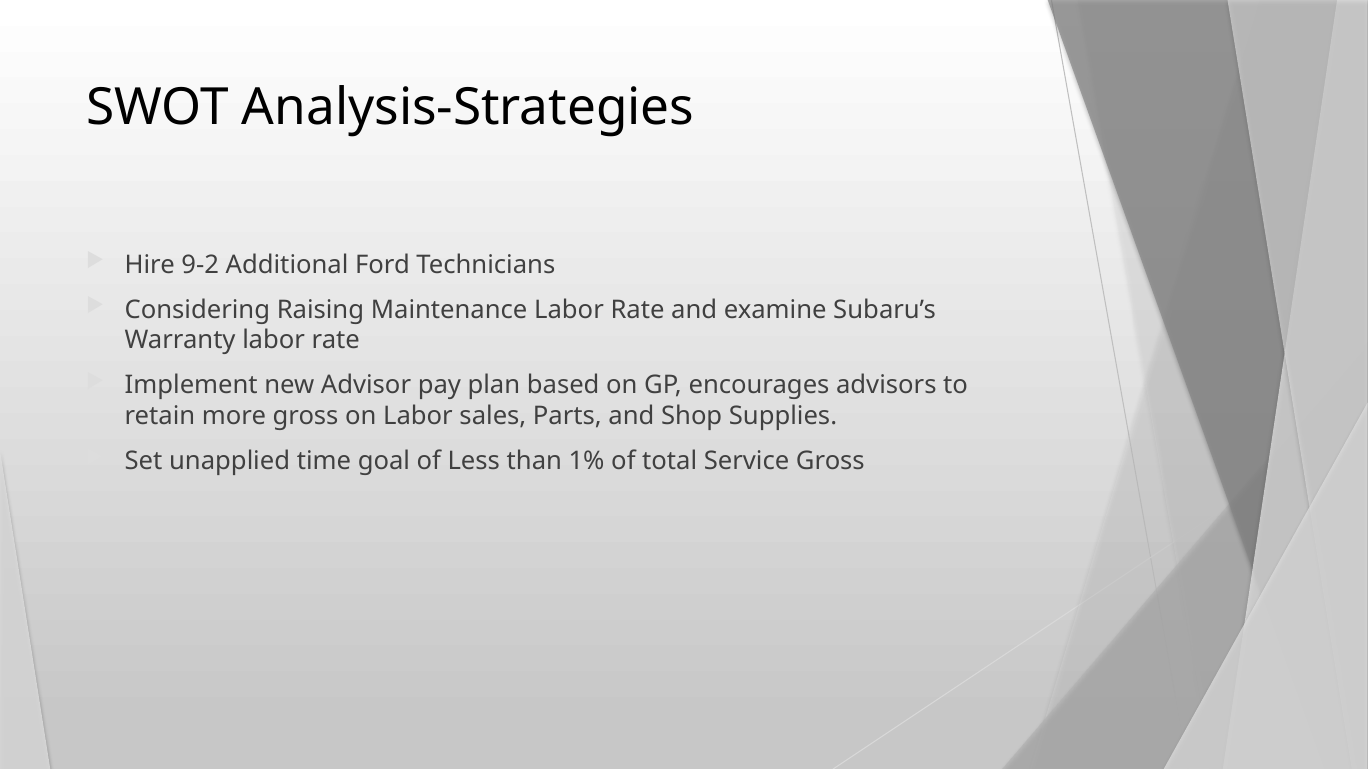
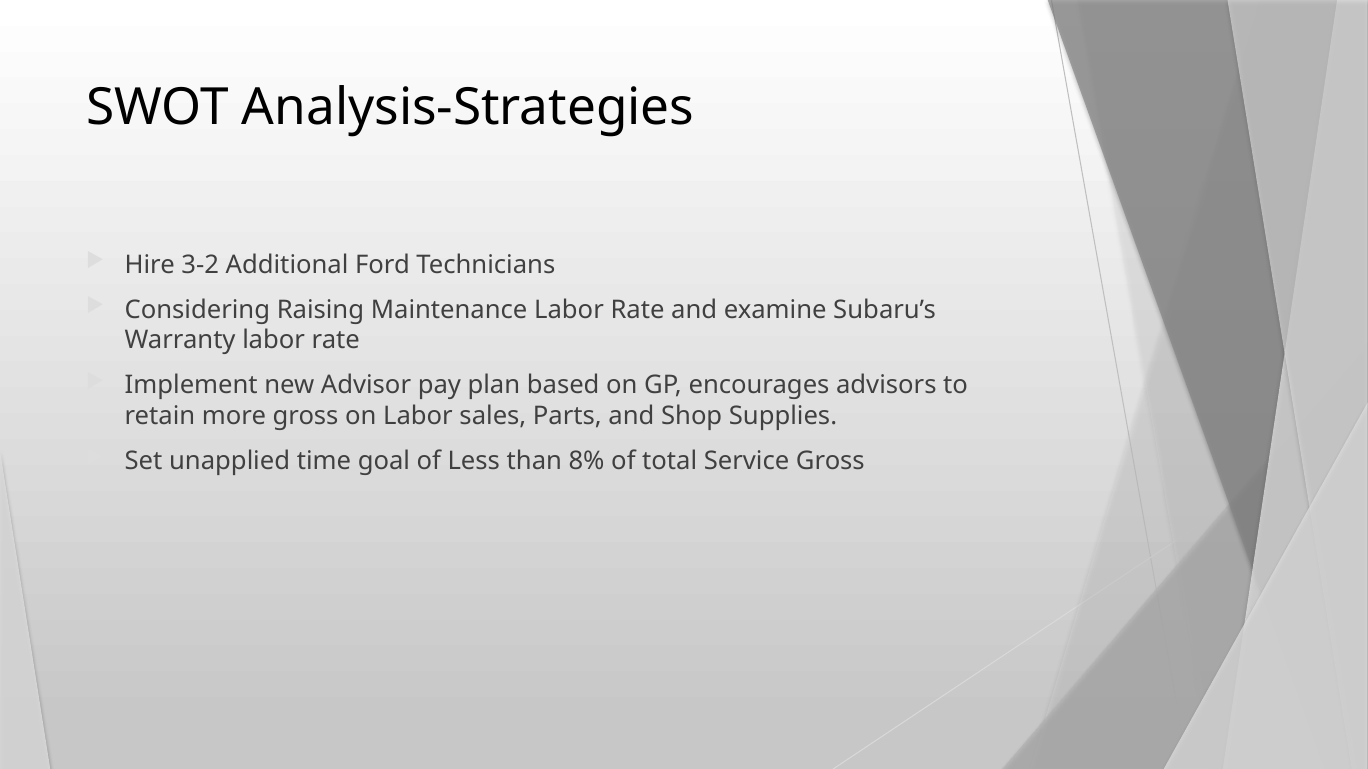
9-2: 9-2 -> 3-2
1%: 1% -> 8%
